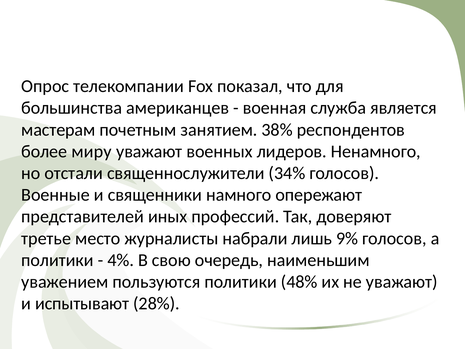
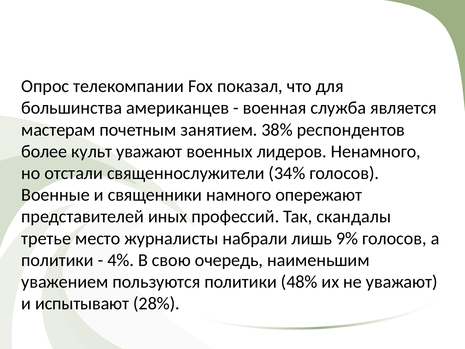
миру: миру -> культ
доверяют: доверяют -> скандалы
